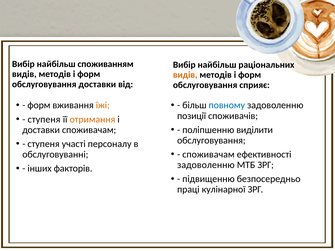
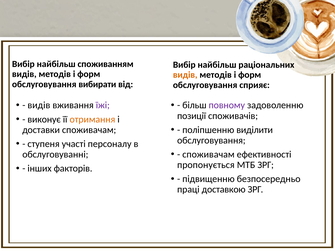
обслуговування доставки: доставки -> вибирати
форм at (39, 105): форм -> видів
їжі colour: orange -> purple
повному colour: blue -> purple
ступеня at (44, 119): ступеня -> виконує
задоволенню at (206, 165): задоволенню -> пропонується
кулінарної: кулінарної -> доставкою
